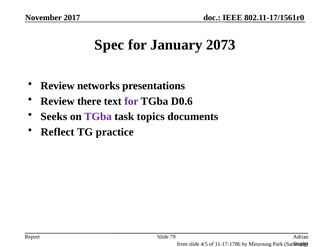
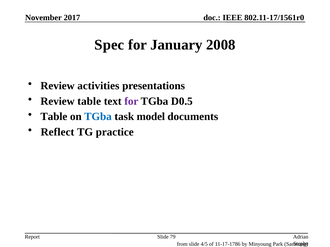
2073: 2073 -> 2008
networks: networks -> activities
Review there: there -> table
D0.6: D0.6 -> D0.5
Seeks at (54, 117): Seeks -> Table
TGba at (98, 117) colour: purple -> blue
topics: topics -> model
